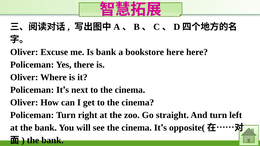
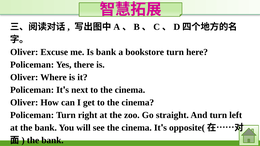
bookstore here: here -> turn
